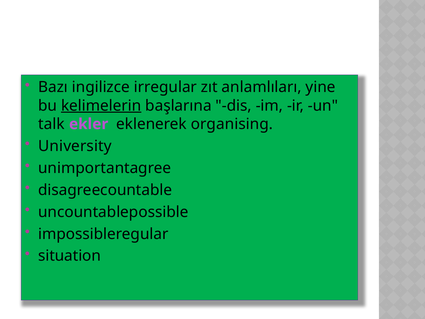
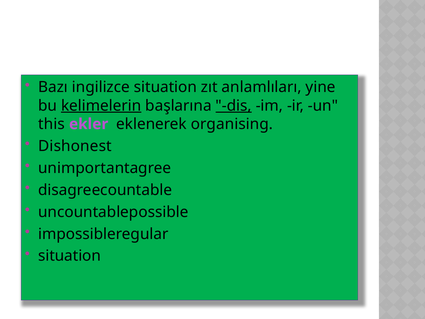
ingilizce irregular: irregular -> situation
dis underline: none -> present
talk: talk -> this
University: University -> Dishonest
